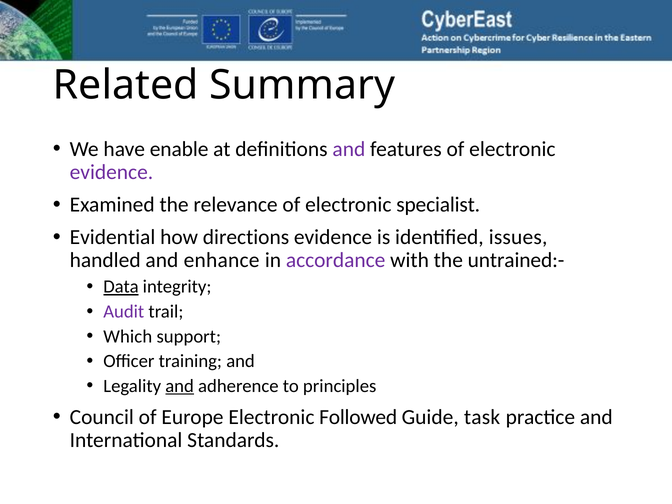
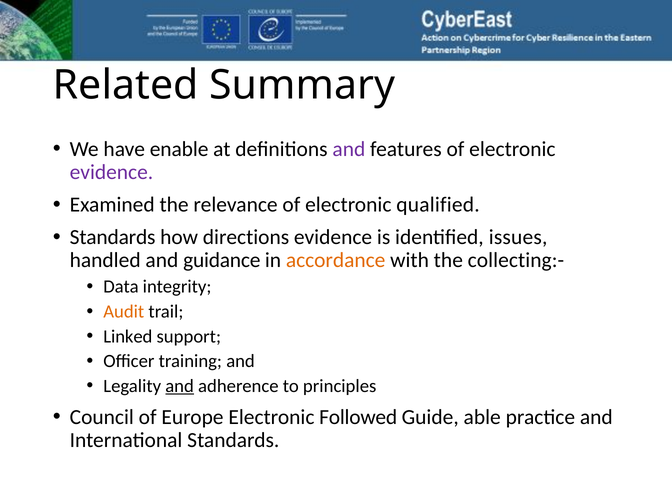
specialist: specialist -> qualified
Evidential at (113, 237): Evidential -> Standards
enhance: enhance -> guidance
accordance colour: purple -> orange
untrained:-: untrained:- -> collecting:-
Data underline: present -> none
Audit colour: purple -> orange
Which: Which -> Linked
task: task -> able
